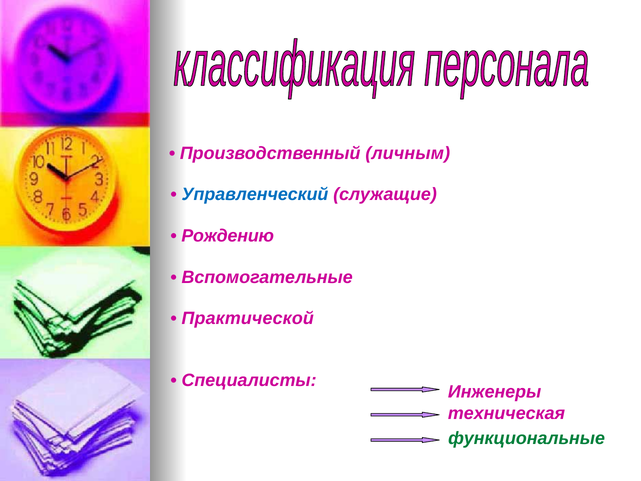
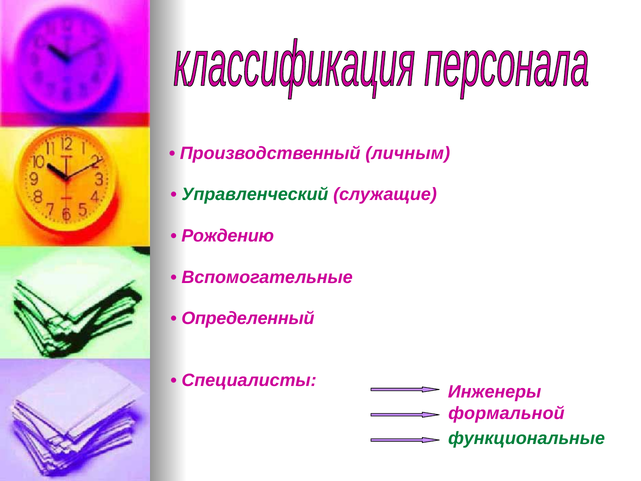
Управленческий colour: blue -> green
Практической: Практической -> Определенный
техническая: техническая -> формальной
